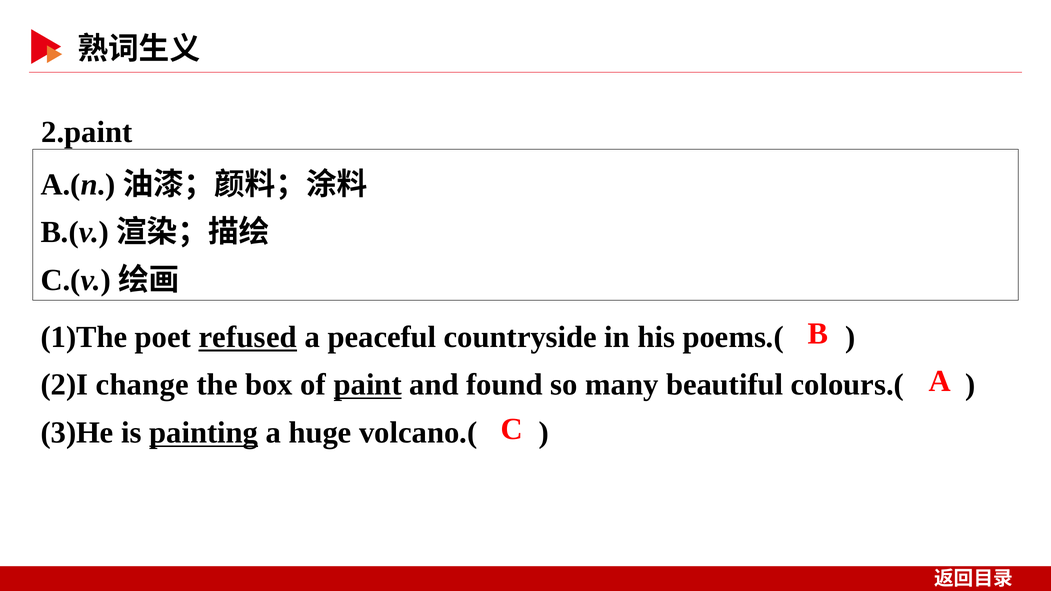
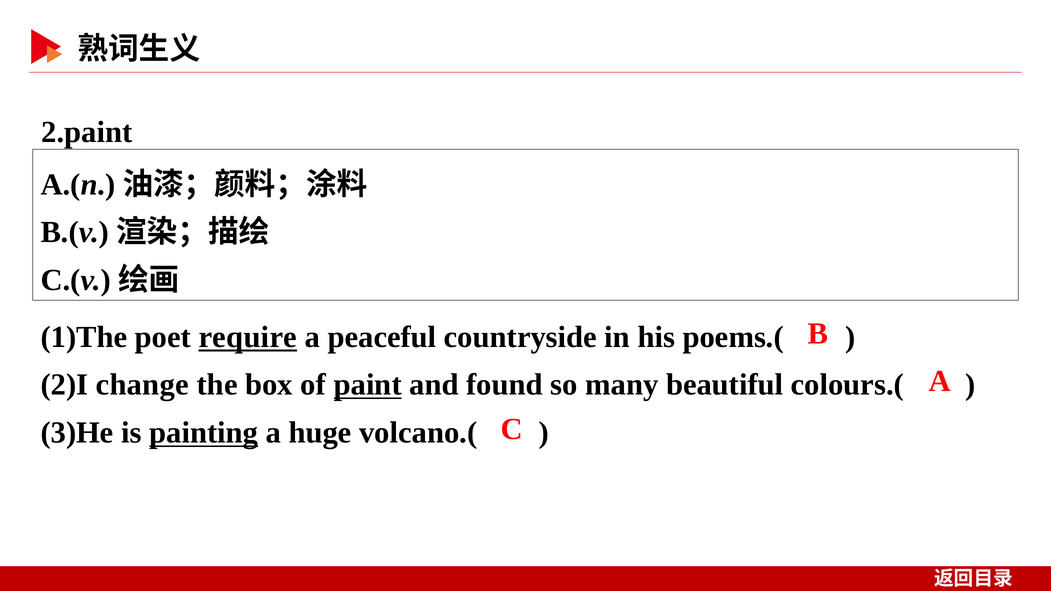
refused: refused -> require
